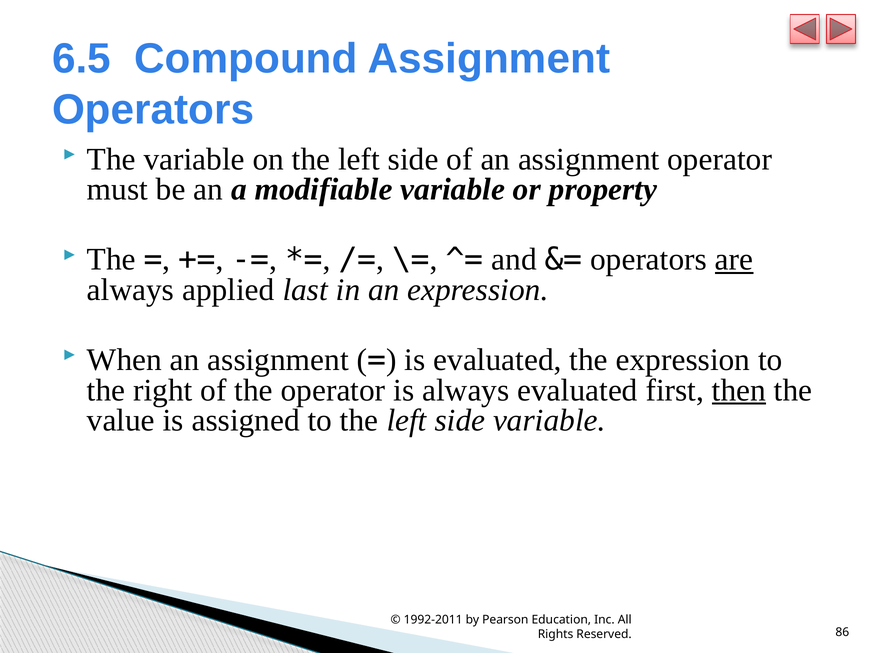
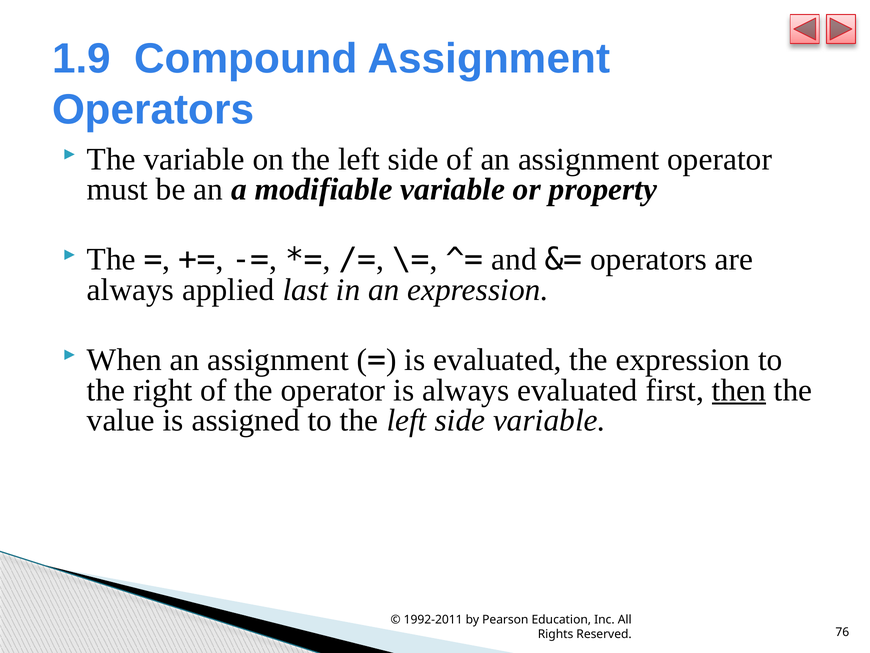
6.5: 6.5 -> 1.9
are underline: present -> none
86: 86 -> 76
